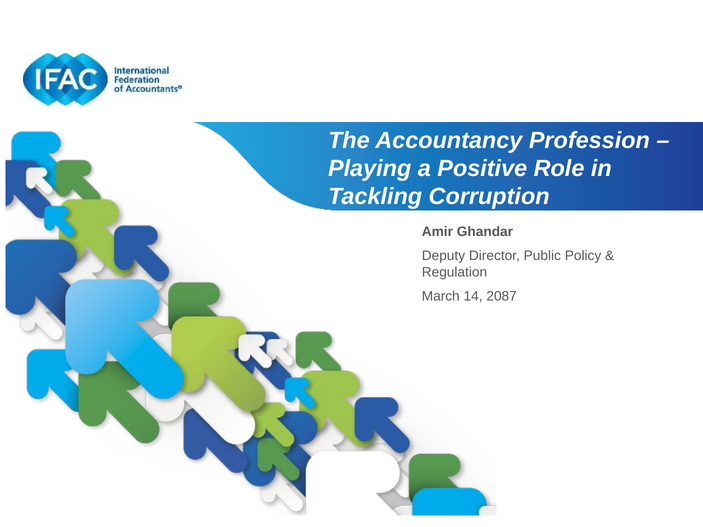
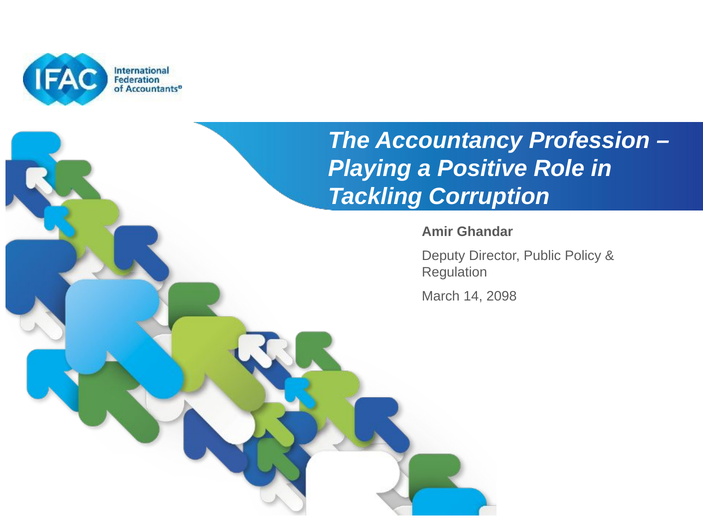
2087: 2087 -> 2098
